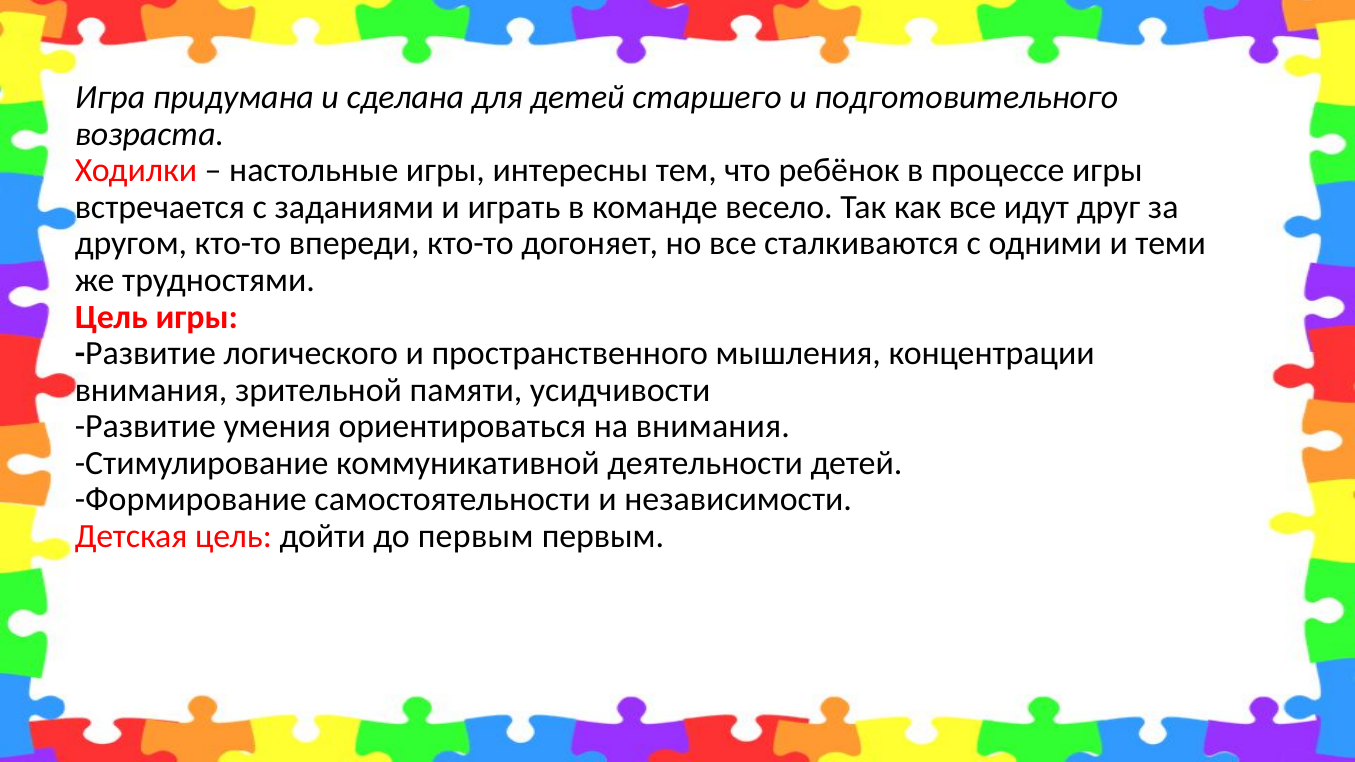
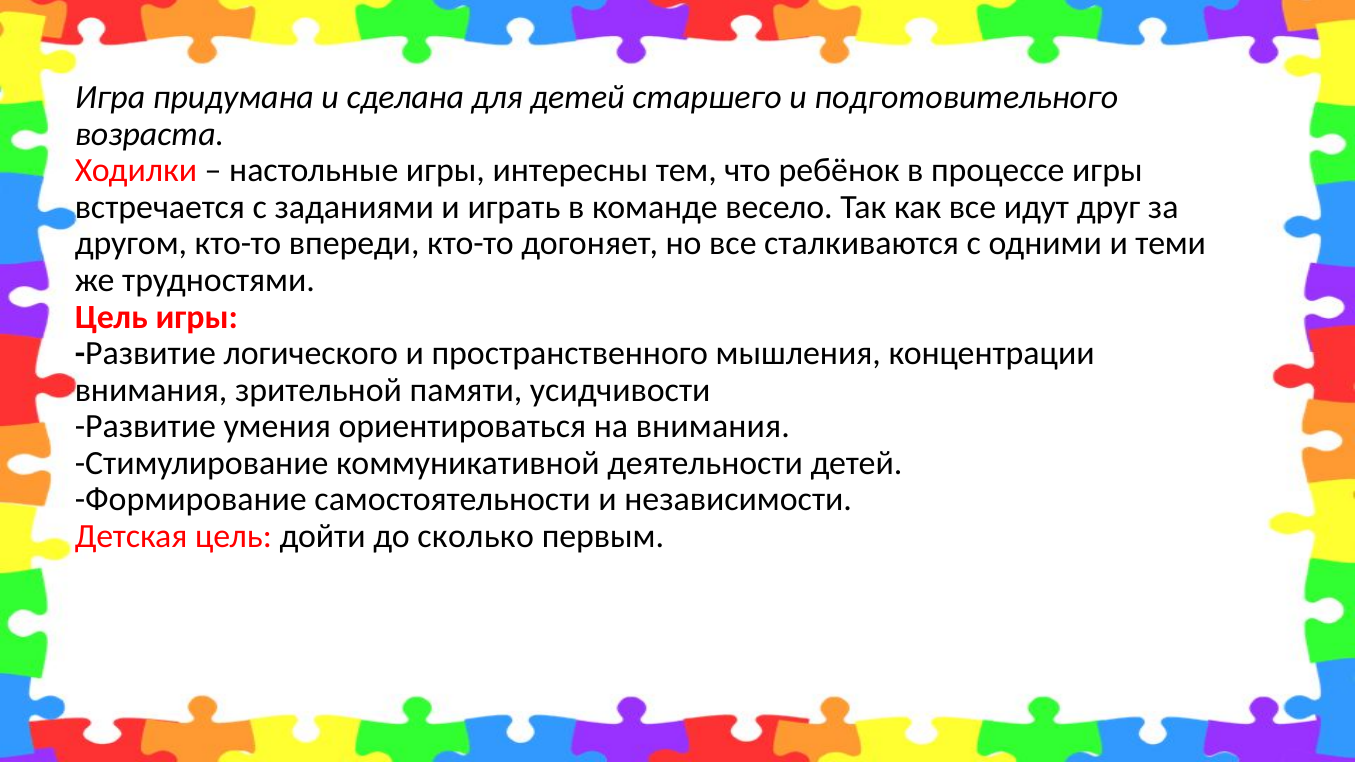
до первым: первым -> сколько
